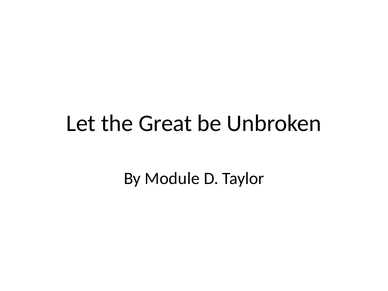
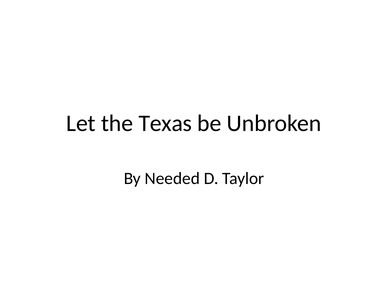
Great: Great -> Texas
Module: Module -> Needed
